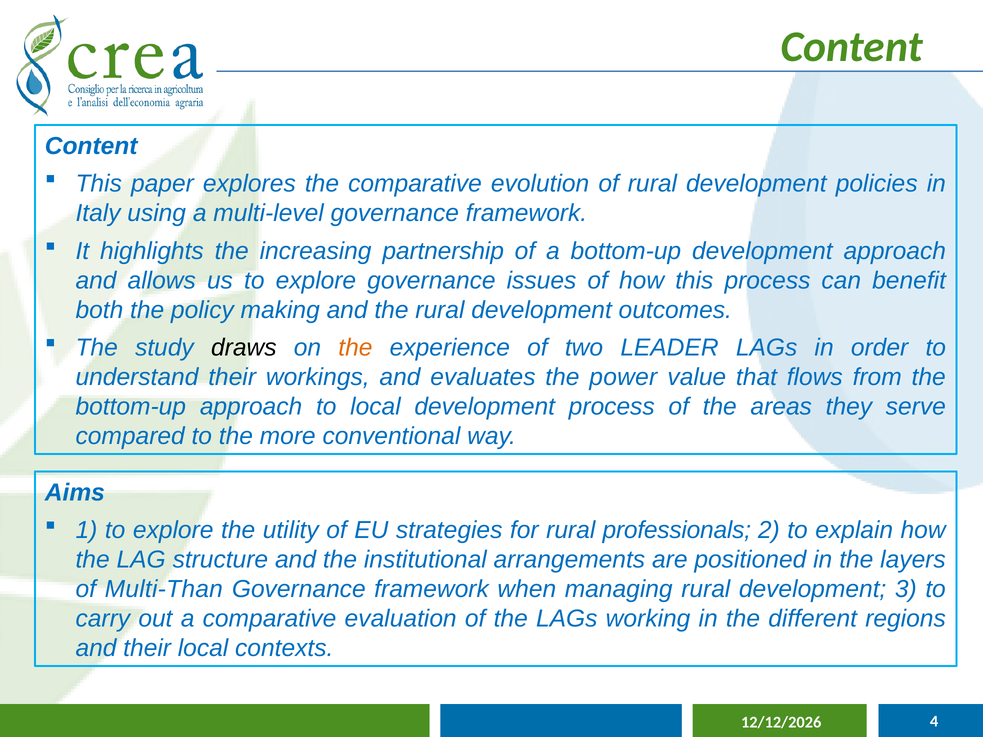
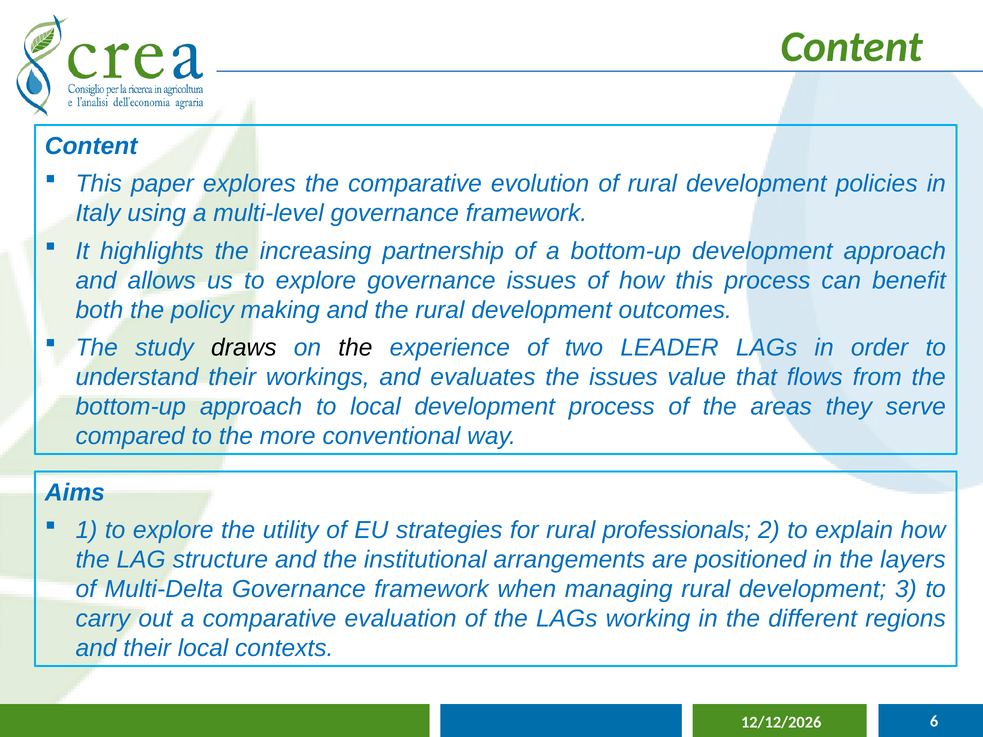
the at (355, 348) colour: orange -> black
the power: power -> issues
Multi-Than: Multi-Than -> Multi-Delta
4: 4 -> 6
